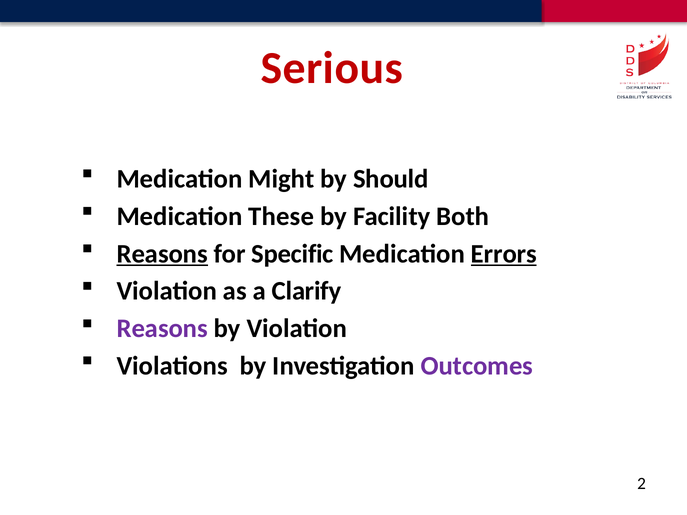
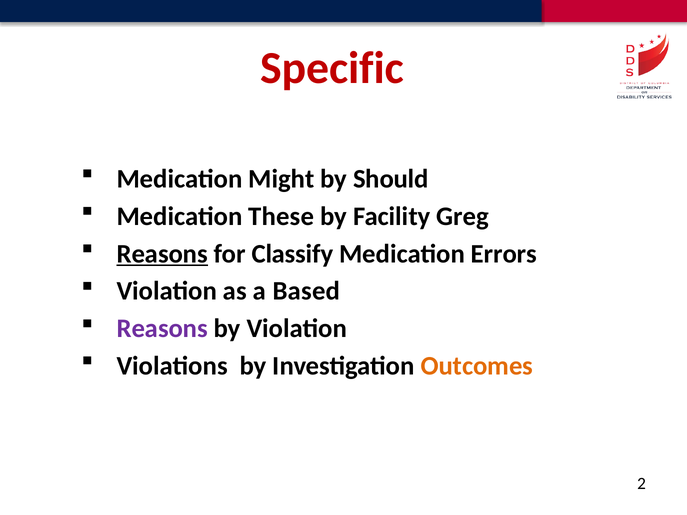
Serious: Serious -> Specific
Both: Both -> Greg
Specific: Specific -> Classify
Errors underline: present -> none
Clarify: Clarify -> Based
Outcomes colour: purple -> orange
